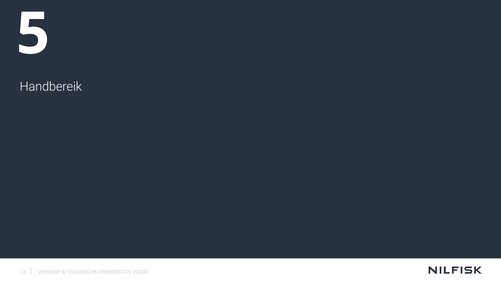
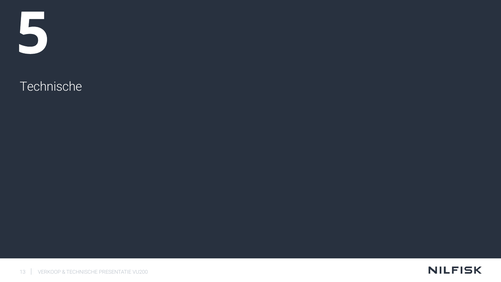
Handbereik at (51, 87): Handbereik -> Technische
